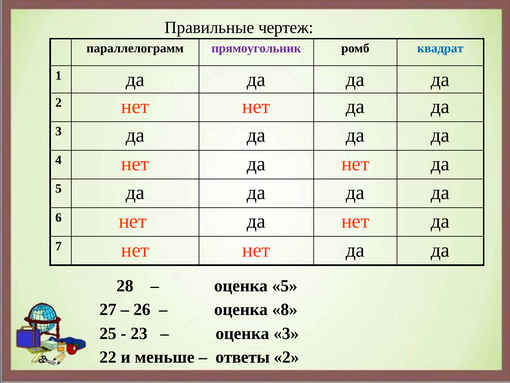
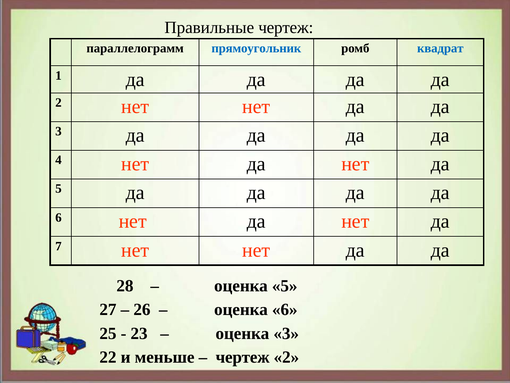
прямоугольник colour: purple -> blue
оценка 8: 8 -> 6
ответы at (243, 357): ответы -> чертеж
